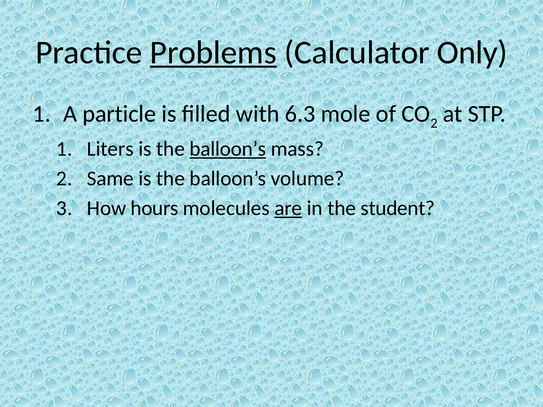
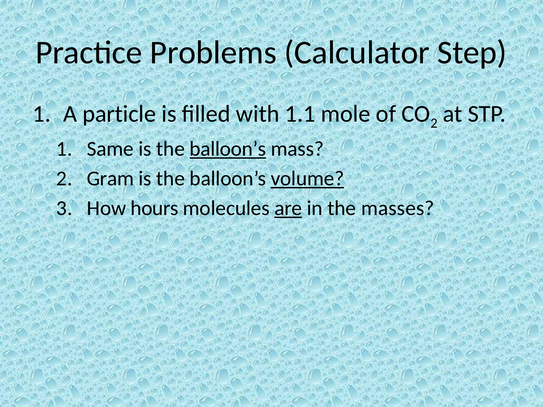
Problems underline: present -> none
Only: Only -> Step
6.3: 6.3 -> 1.1
Liters: Liters -> Same
Same: Same -> Gram
volume underline: none -> present
student: student -> masses
